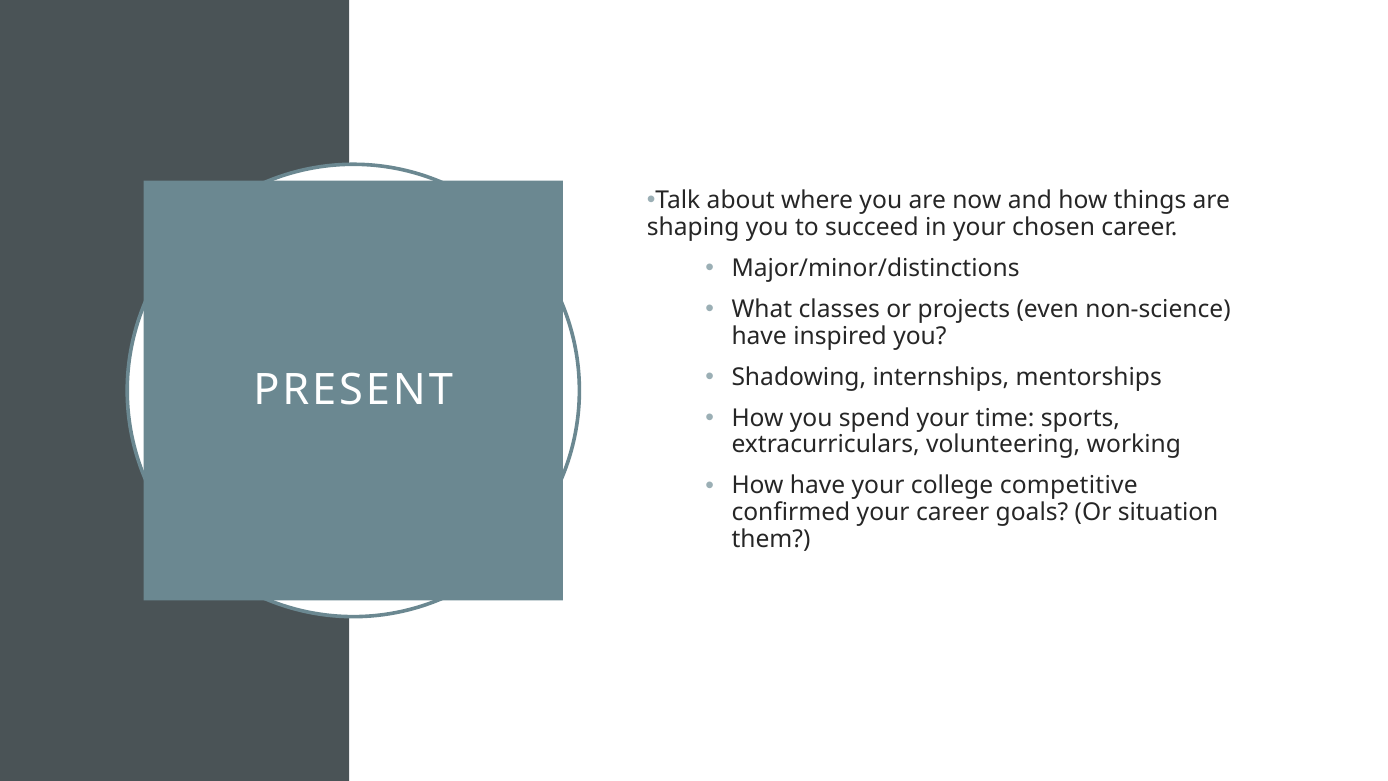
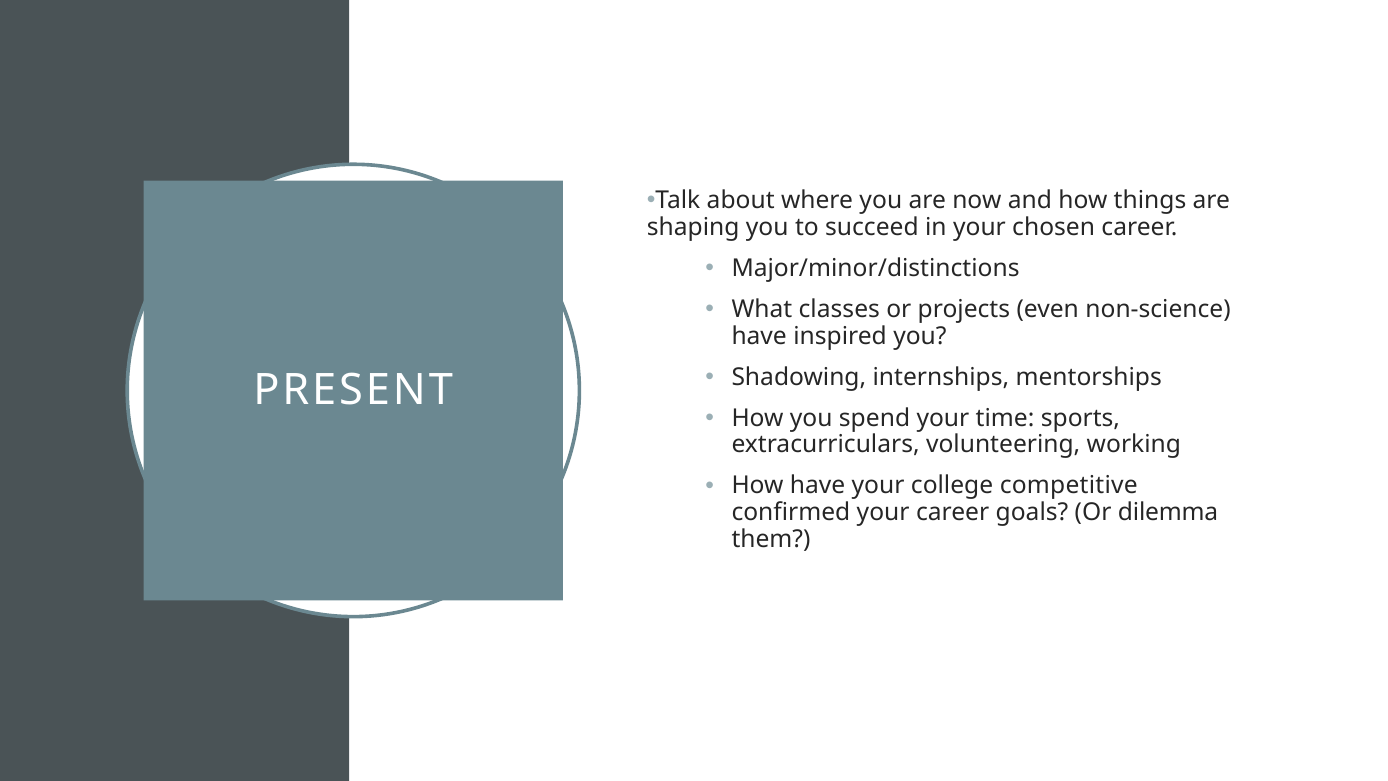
situation: situation -> dilemma
